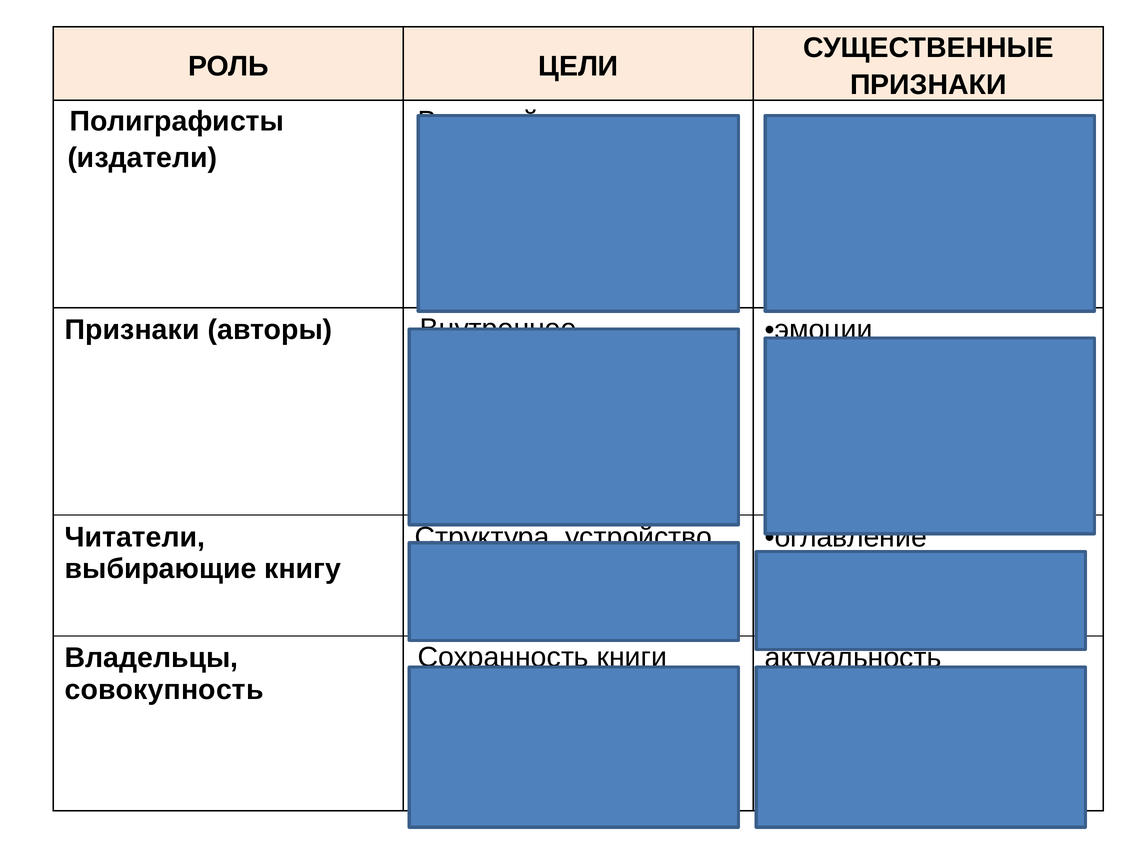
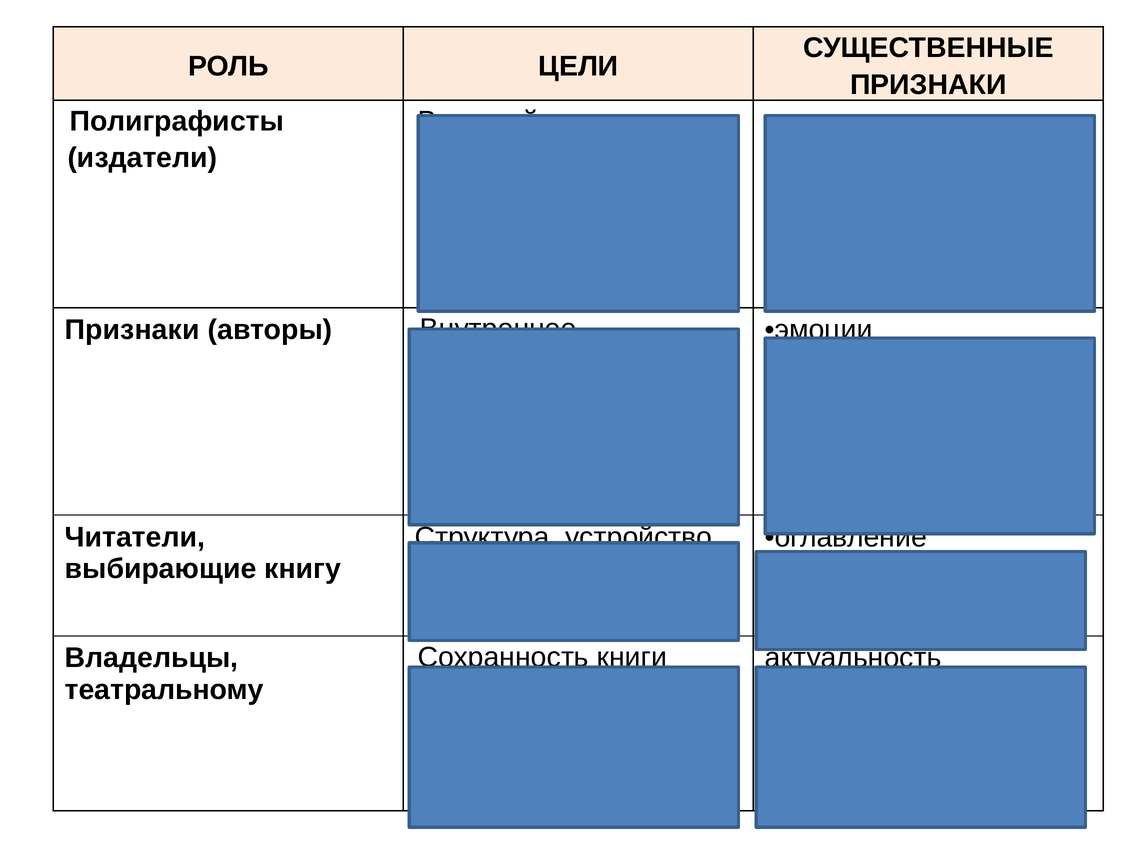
совокупность: совокупность -> театральному
